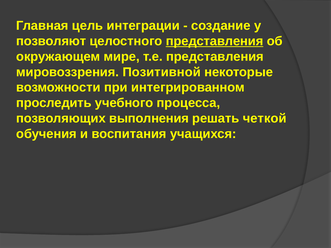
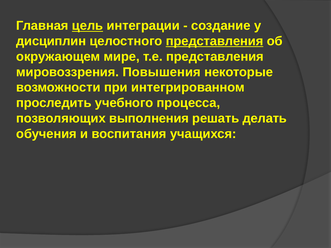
цель underline: none -> present
позволяют: позволяют -> дисциплин
Позитивной: Позитивной -> Повышения
четкой: четкой -> делать
